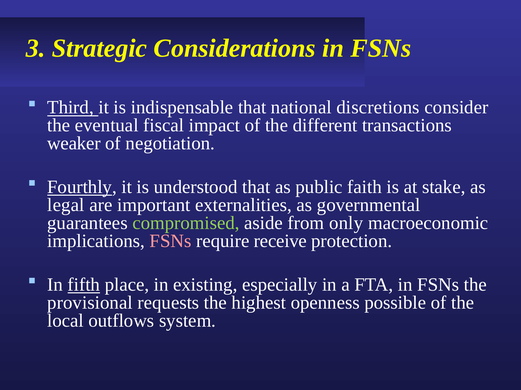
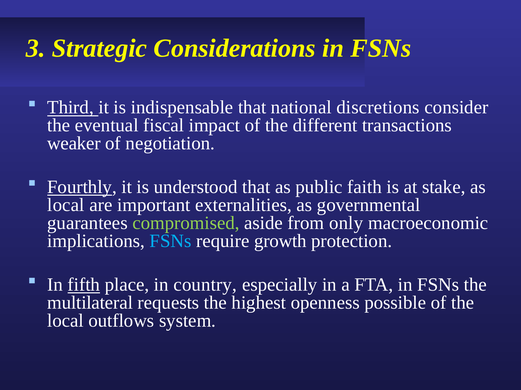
legal at (66, 205): legal -> local
FSNs at (171, 241) colour: pink -> light blue
receive: receive -> growth
existing: existing -> country
provisional: provisional -> multilateral
